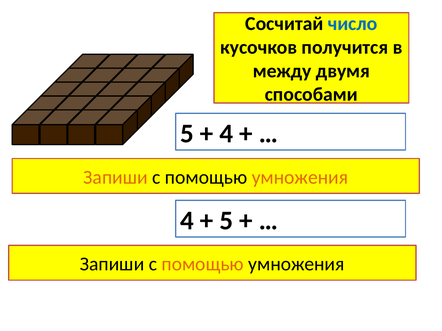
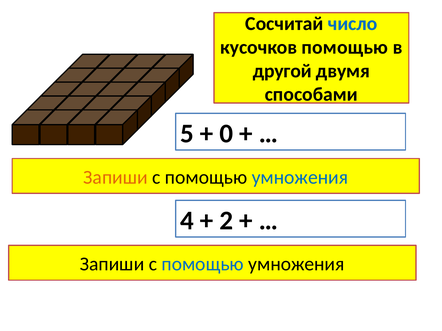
кусочков получится: получится -> помощью
между: между -> другой
4 at (226, 134): 4 -> 0
умножения at (300, 178) colour: orange -> blue
5 at (226, 221): 5 -> 2
помощью at (203, 265) colour: orange -> blue
